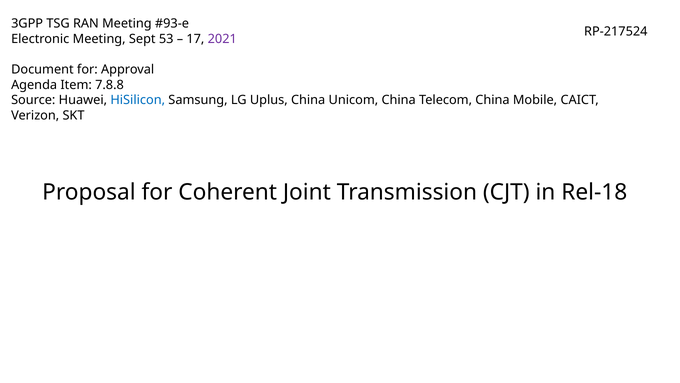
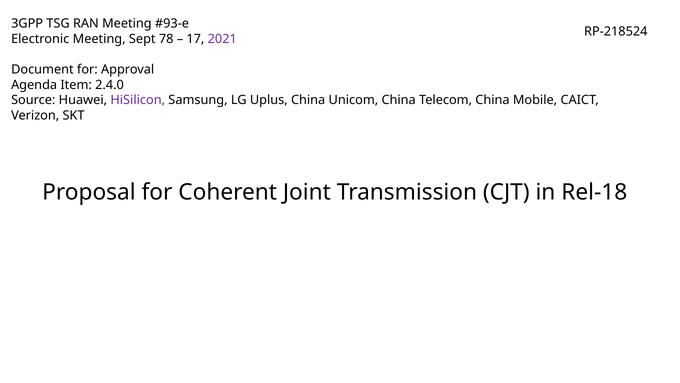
RP-217524: RP-217524 -> RP-218524
53: 53 -> 78
7.8.8: 7.8.8 -> 2.4.0
HiSilicon colour: blue -> purple
